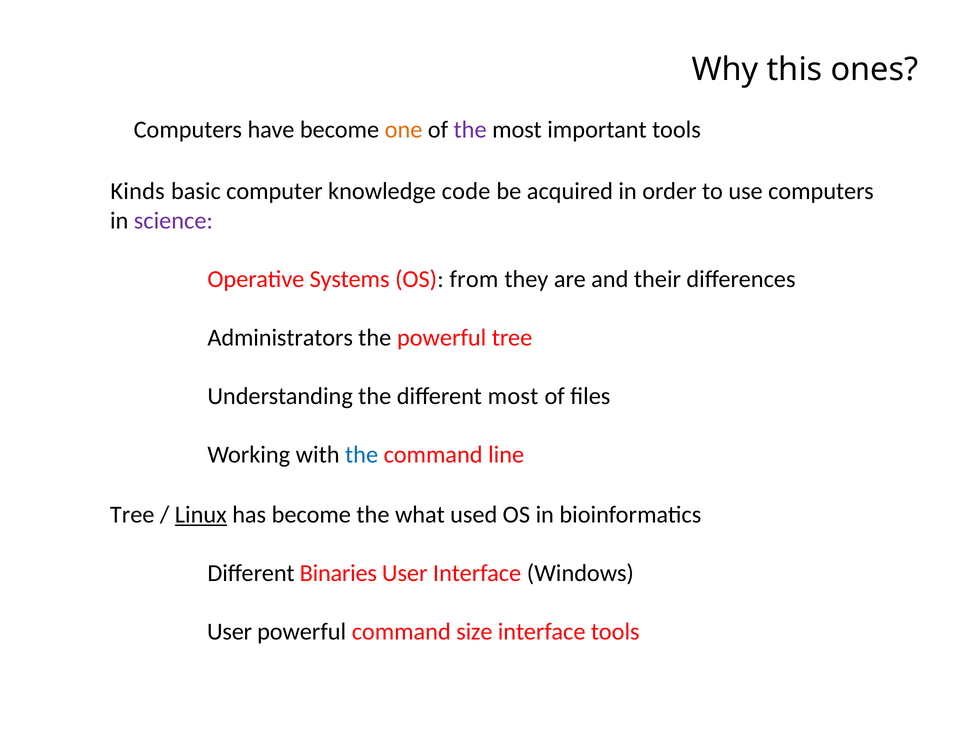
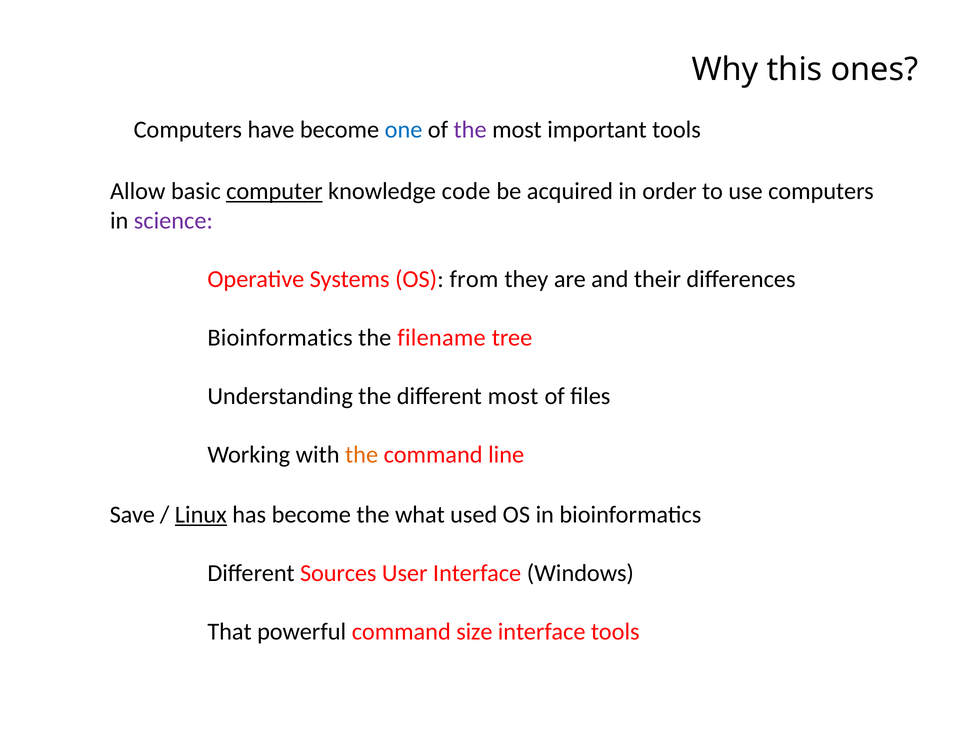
one colour: orange -> blue
Kinds: Kinds -> Allow
computer underline: none -> present
Administrators at (280, 337): Administrators -> Bioinformatics
the powerful: powerful -> filename
the at (362, 454) colour: blue -> orange
Tree at (132, 515): Tree -> Save
Binaries: Binaries -> Sources
User at (230, 631): User -> That
